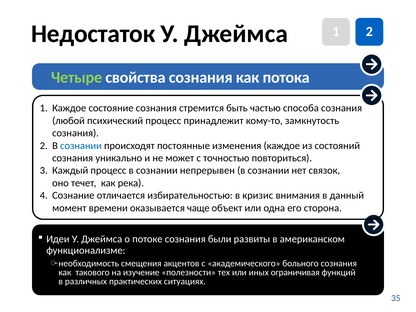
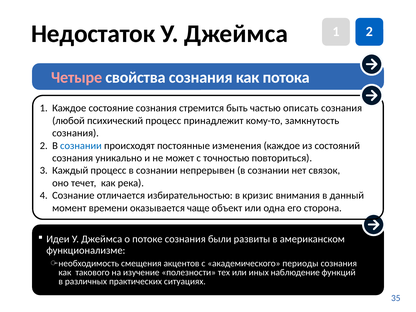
Четыре colour: light green -> pink
способа: способа -> описать
больного: больного -> периоды
ограничивая: ограничивая -> наблюдение
